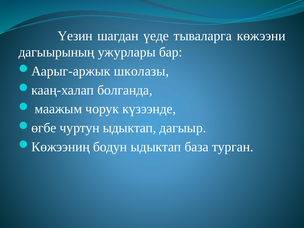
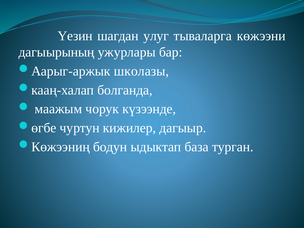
үеде: үеде -> улуг
чуртун ыдыктап: ыдыктап -> кижилер
